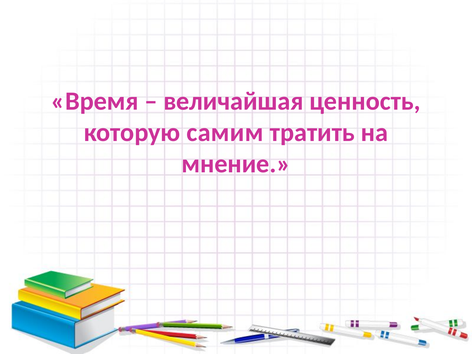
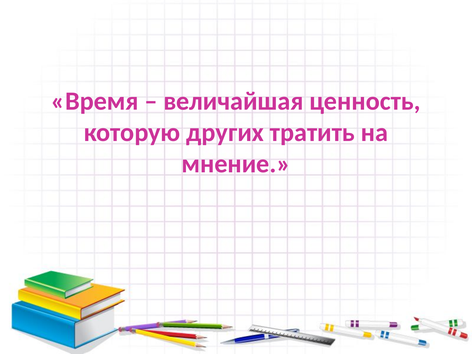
самим: самим -> других
